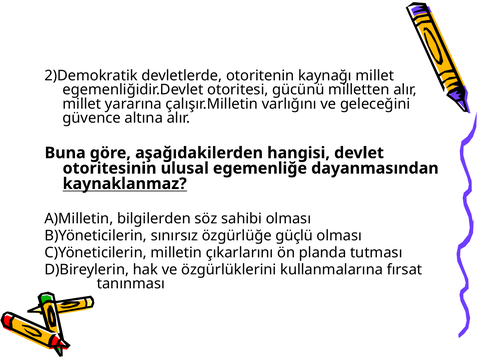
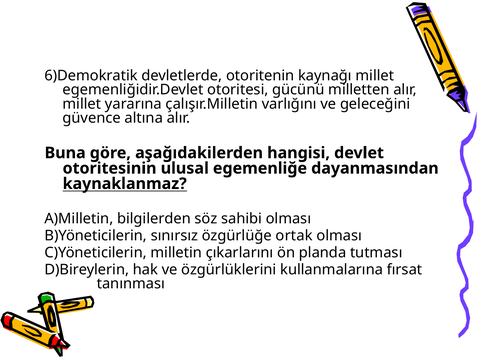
2)Demokratik: 2)Demokratik -> 6)Demokratik
güçlü: güçlü -> ortak
